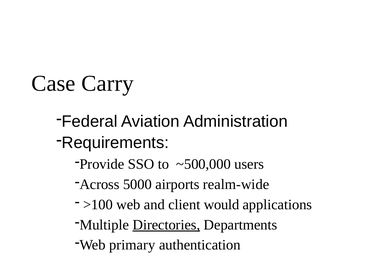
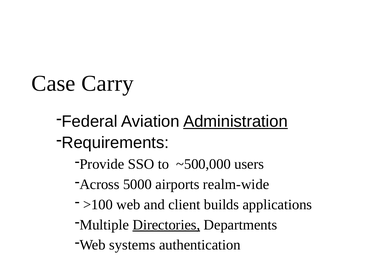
Administration underline: none -> present
would: would -> builds
primary: primary -> systems
